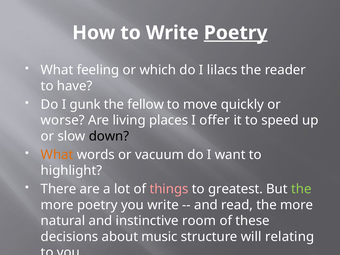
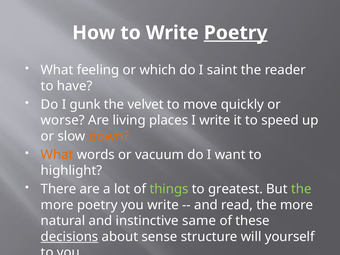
lilacs: lilacs -> saint
fellow: fellow -> velvet
I offer: offer -> write
down colour: black -> orange
things colour: pink -> light green
room: room -> same
decisions underline: none -> present
music: music -> sense
relating: relating -> yourself
